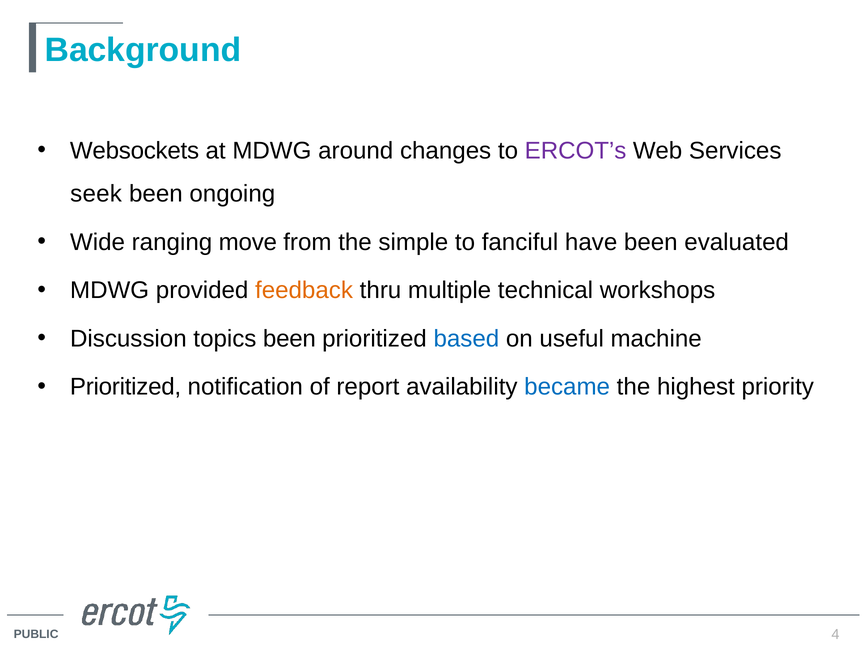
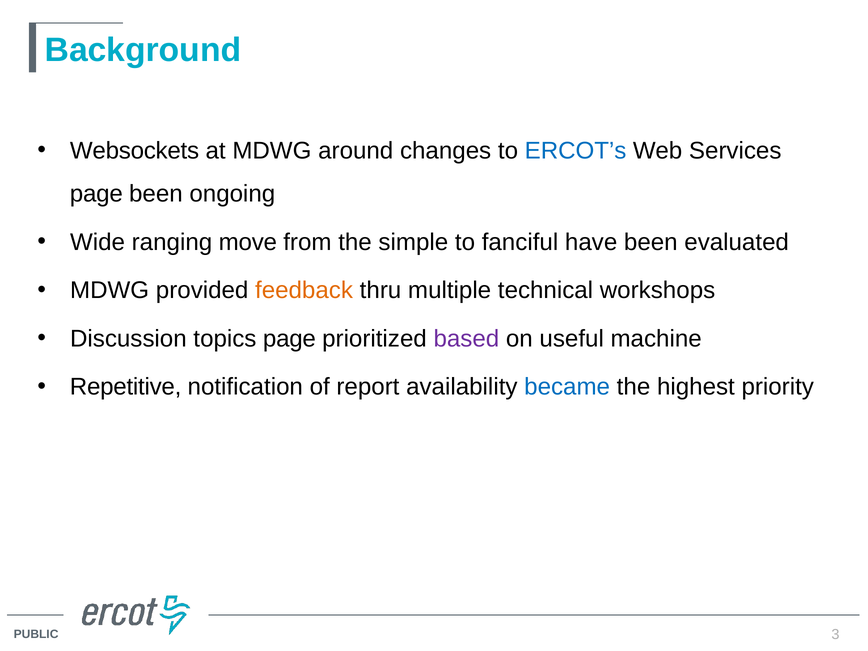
ERCOT’s colour: purple -> blue
seek at (96, 194): seek -> page
topics been: been -> page
based colour: blue -> purple
Prioritized at (126, 387): Prioritized -> Repetitive
4: 4 -> 3
